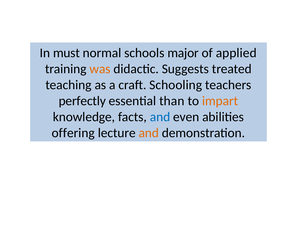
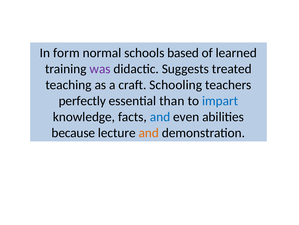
must: must -> form
major: major -> based
applied: applied -> learned
was colour: orange -> purple
impart colour: orange -> blue
offering: offering -> because
